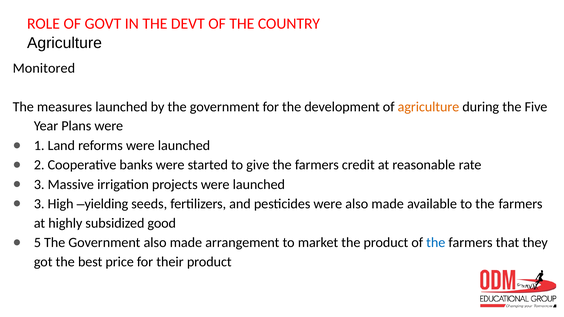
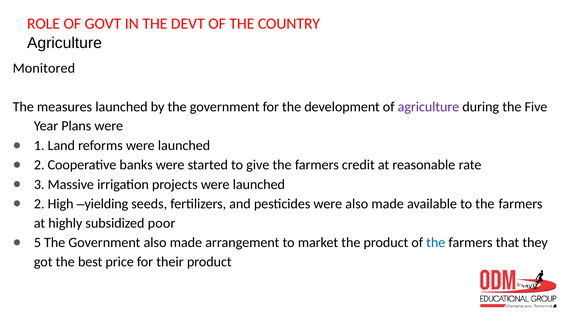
agriculture at (428, 107) colour: orange -> purple
3 at (39, 204): 3 -> 2
good: good -> poor
